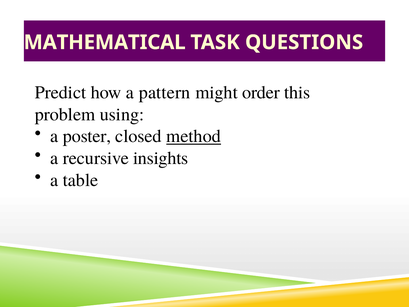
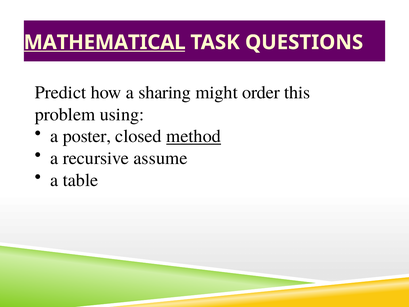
MATHEMATICAL underline: none -> present
pattern: pattern -> sharing
insights: insights -> assume
